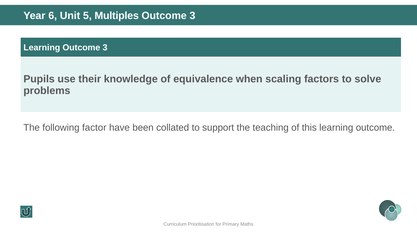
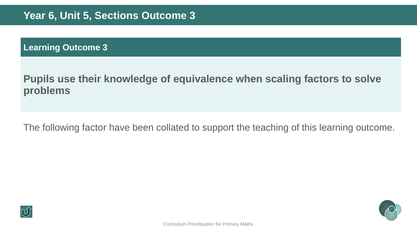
Multiples: Multiples -> Sections
